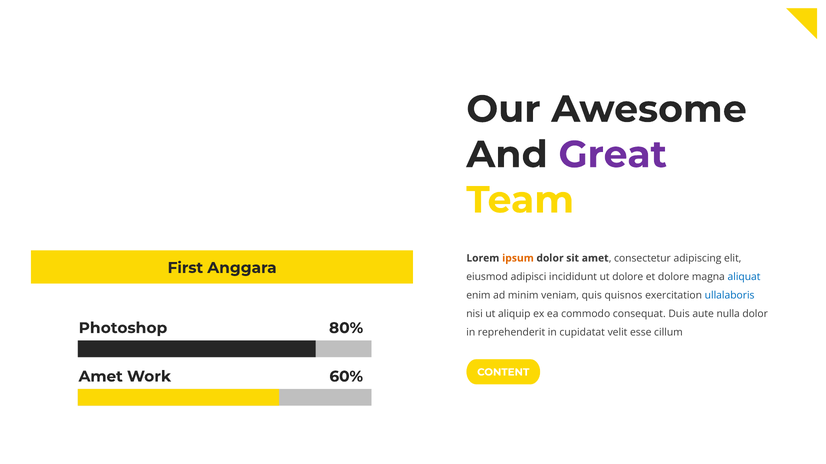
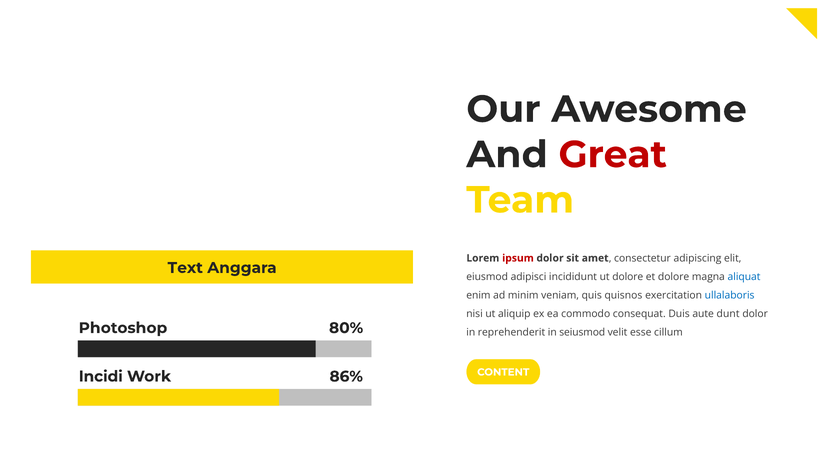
Great colour: purple -> red
ipsum colour: orange -> red
First: First -> Text
nulla: nulla -> dunt
cupidatat: cupidatat -> seiusmod
Amet at (101, 377): Amet -> Incidi
60%: 60% -> 86%
